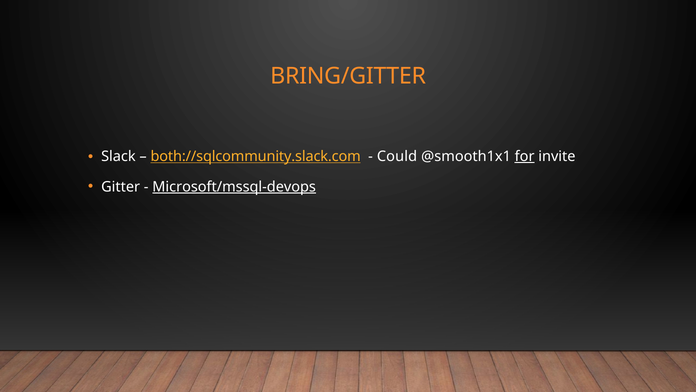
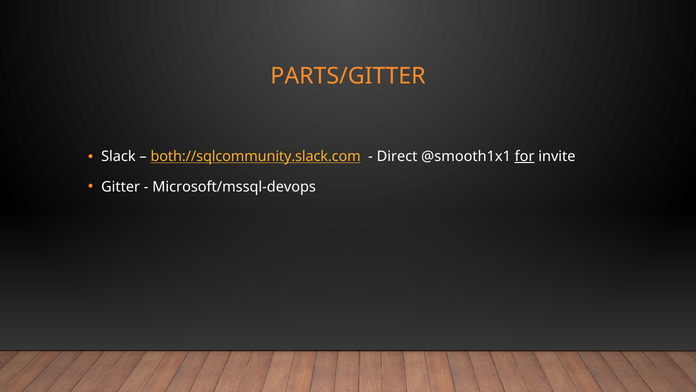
BRING/GITTER: BRING/GITTER -> PARTS/GITTER
Could: Could -> Direct
Microsoft/mssql-devops underline: present -> none
